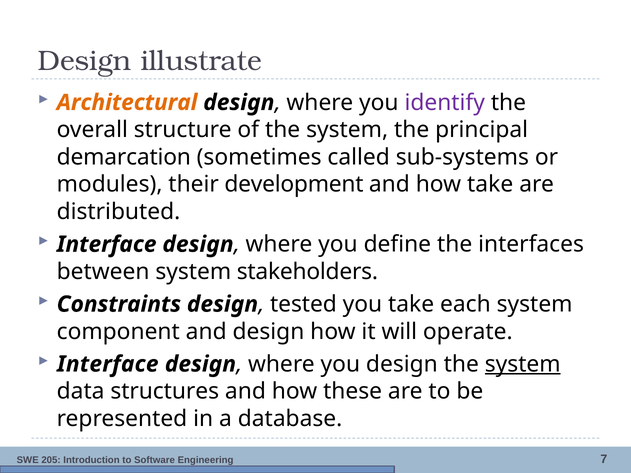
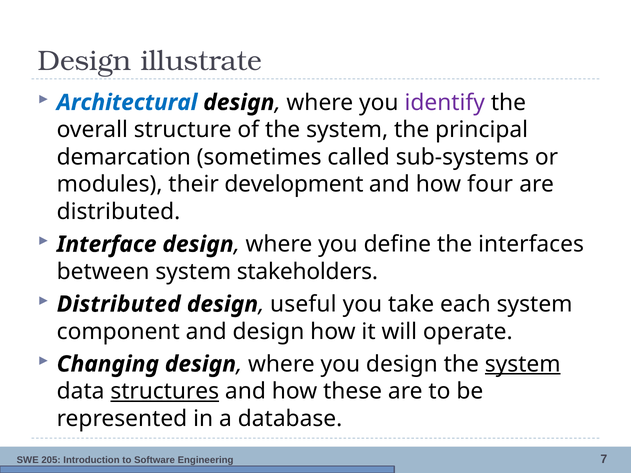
Architectural colour: orange -> blue
how take: take -> four
Constraints at (119, 304): Constraints -> Distributed
tested: tested -> useful
Interface at (108, 364): Interface -> Changing
structures underline: none -> present
